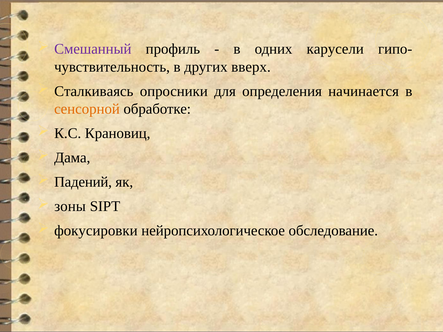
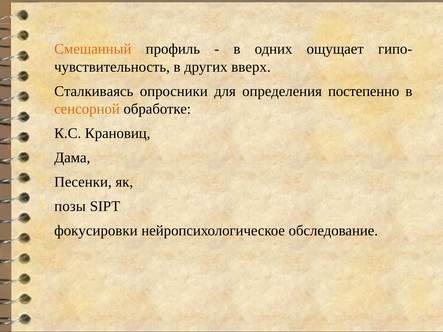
Смешанный colour: purple -> orange
карусели: карусели -> ощущает
начинается: начинается -> постепенно
Падений: Падений -> Песенки
зоны: зоны -> позы
